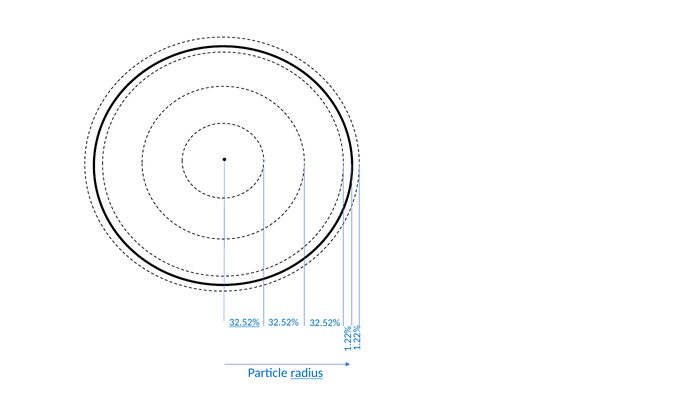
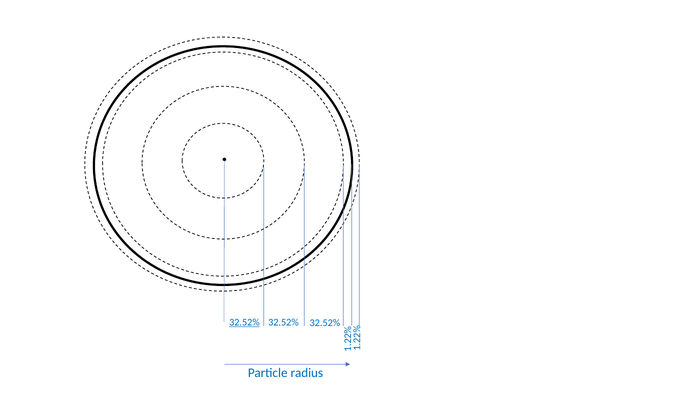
radius underline: present -> none
